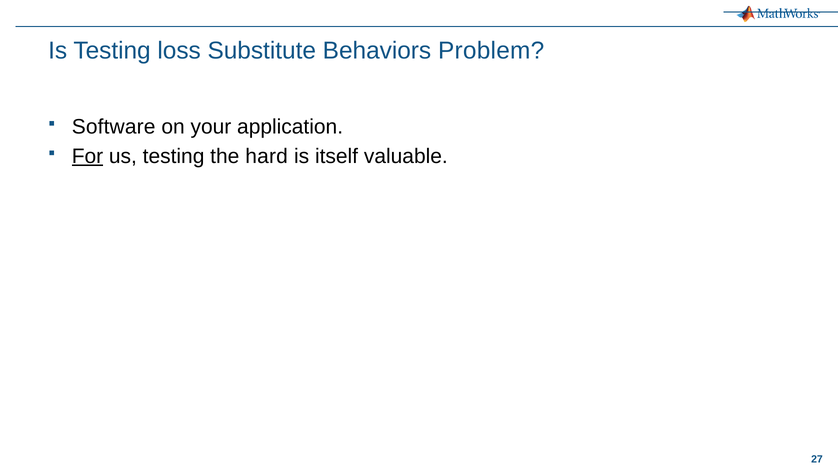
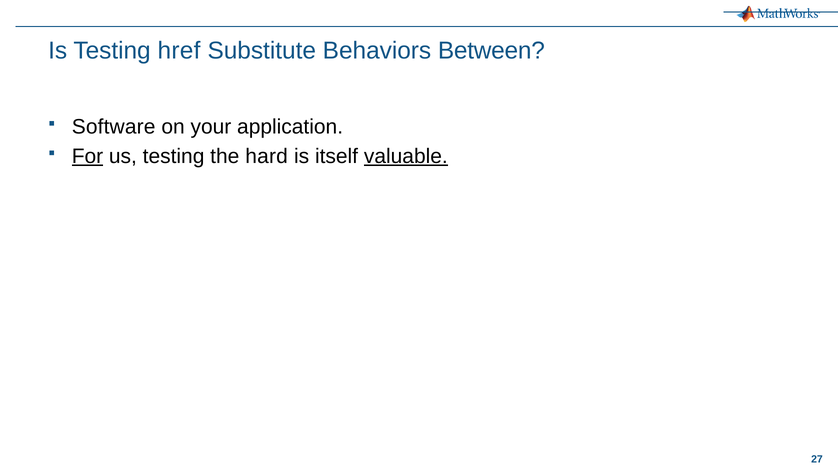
loss: loss -> href
Problem: Problem -> Between
valuable underline: none -> present
